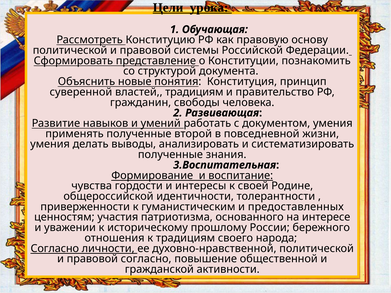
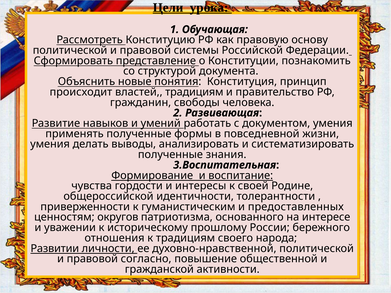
суверенной: суверенной -> происходит
второй: второй -> формы
участия: участия -> округов
Согласно at (55, 249): Согласно -> Развитии
